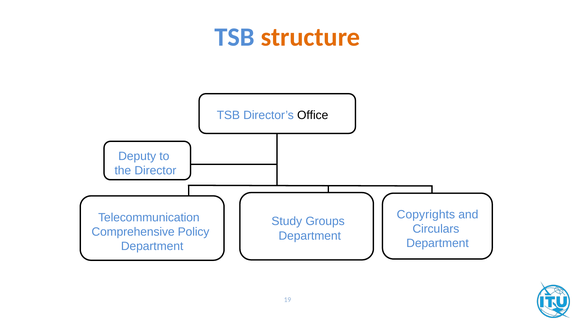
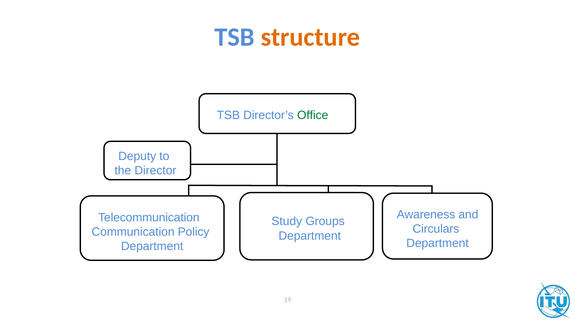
Office colour: black -> green
Copyrights: Copyrights -> Awareness
Comprehensive: Comprehensive -> Communication
